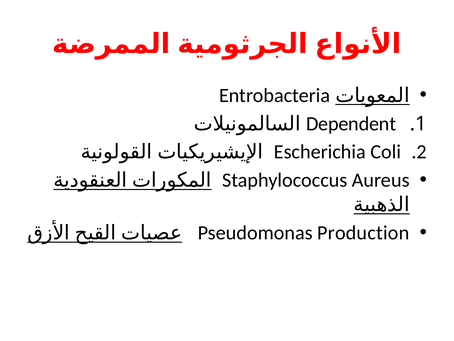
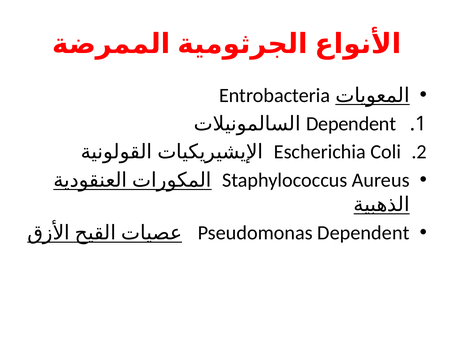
Pseudomonas Production: Production -> Dependent
